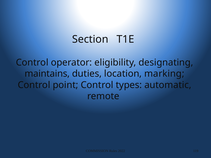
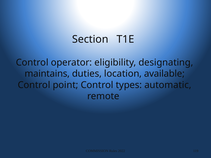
marking: marking -> available
